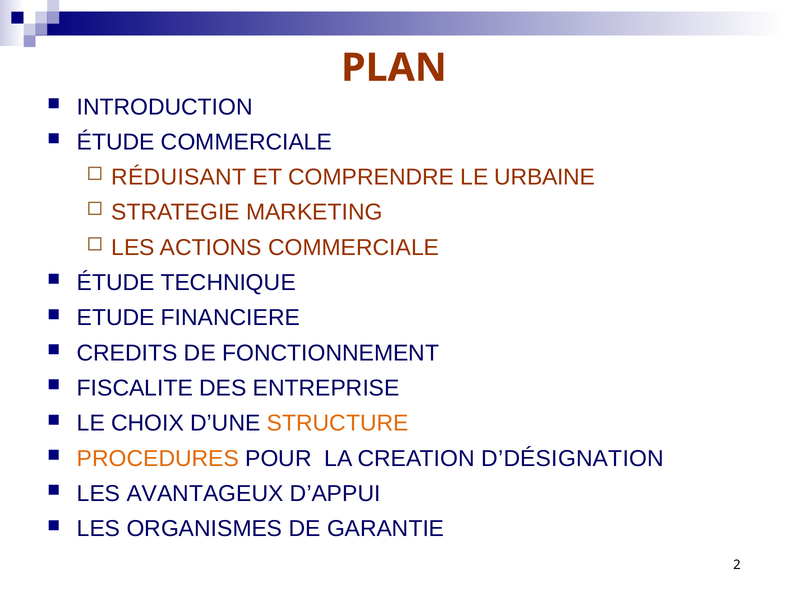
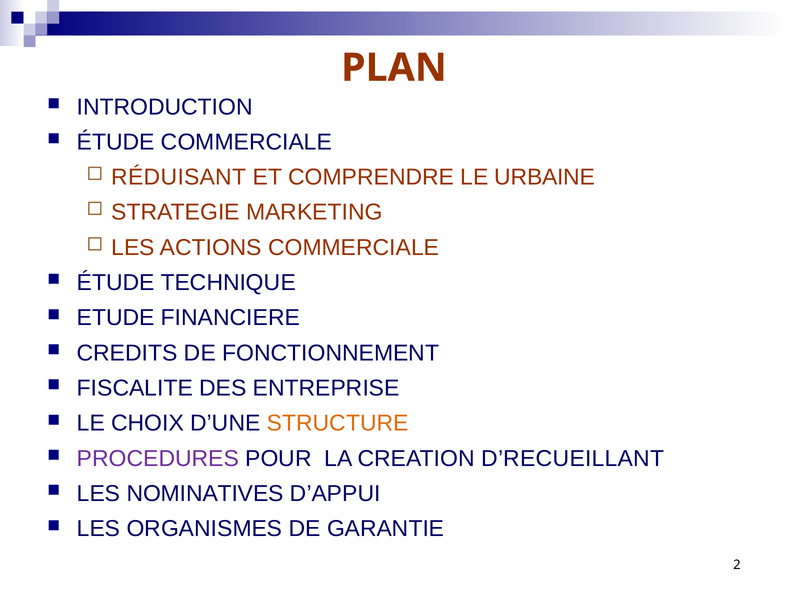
PROCEDURES colour: orange -> purple
D’DÉSIGNATION: D’DÉSIGNATION -> D’RECUEILLANT
AVANTAGEUX: AVANTAGEUX -> NOMINATIVES
